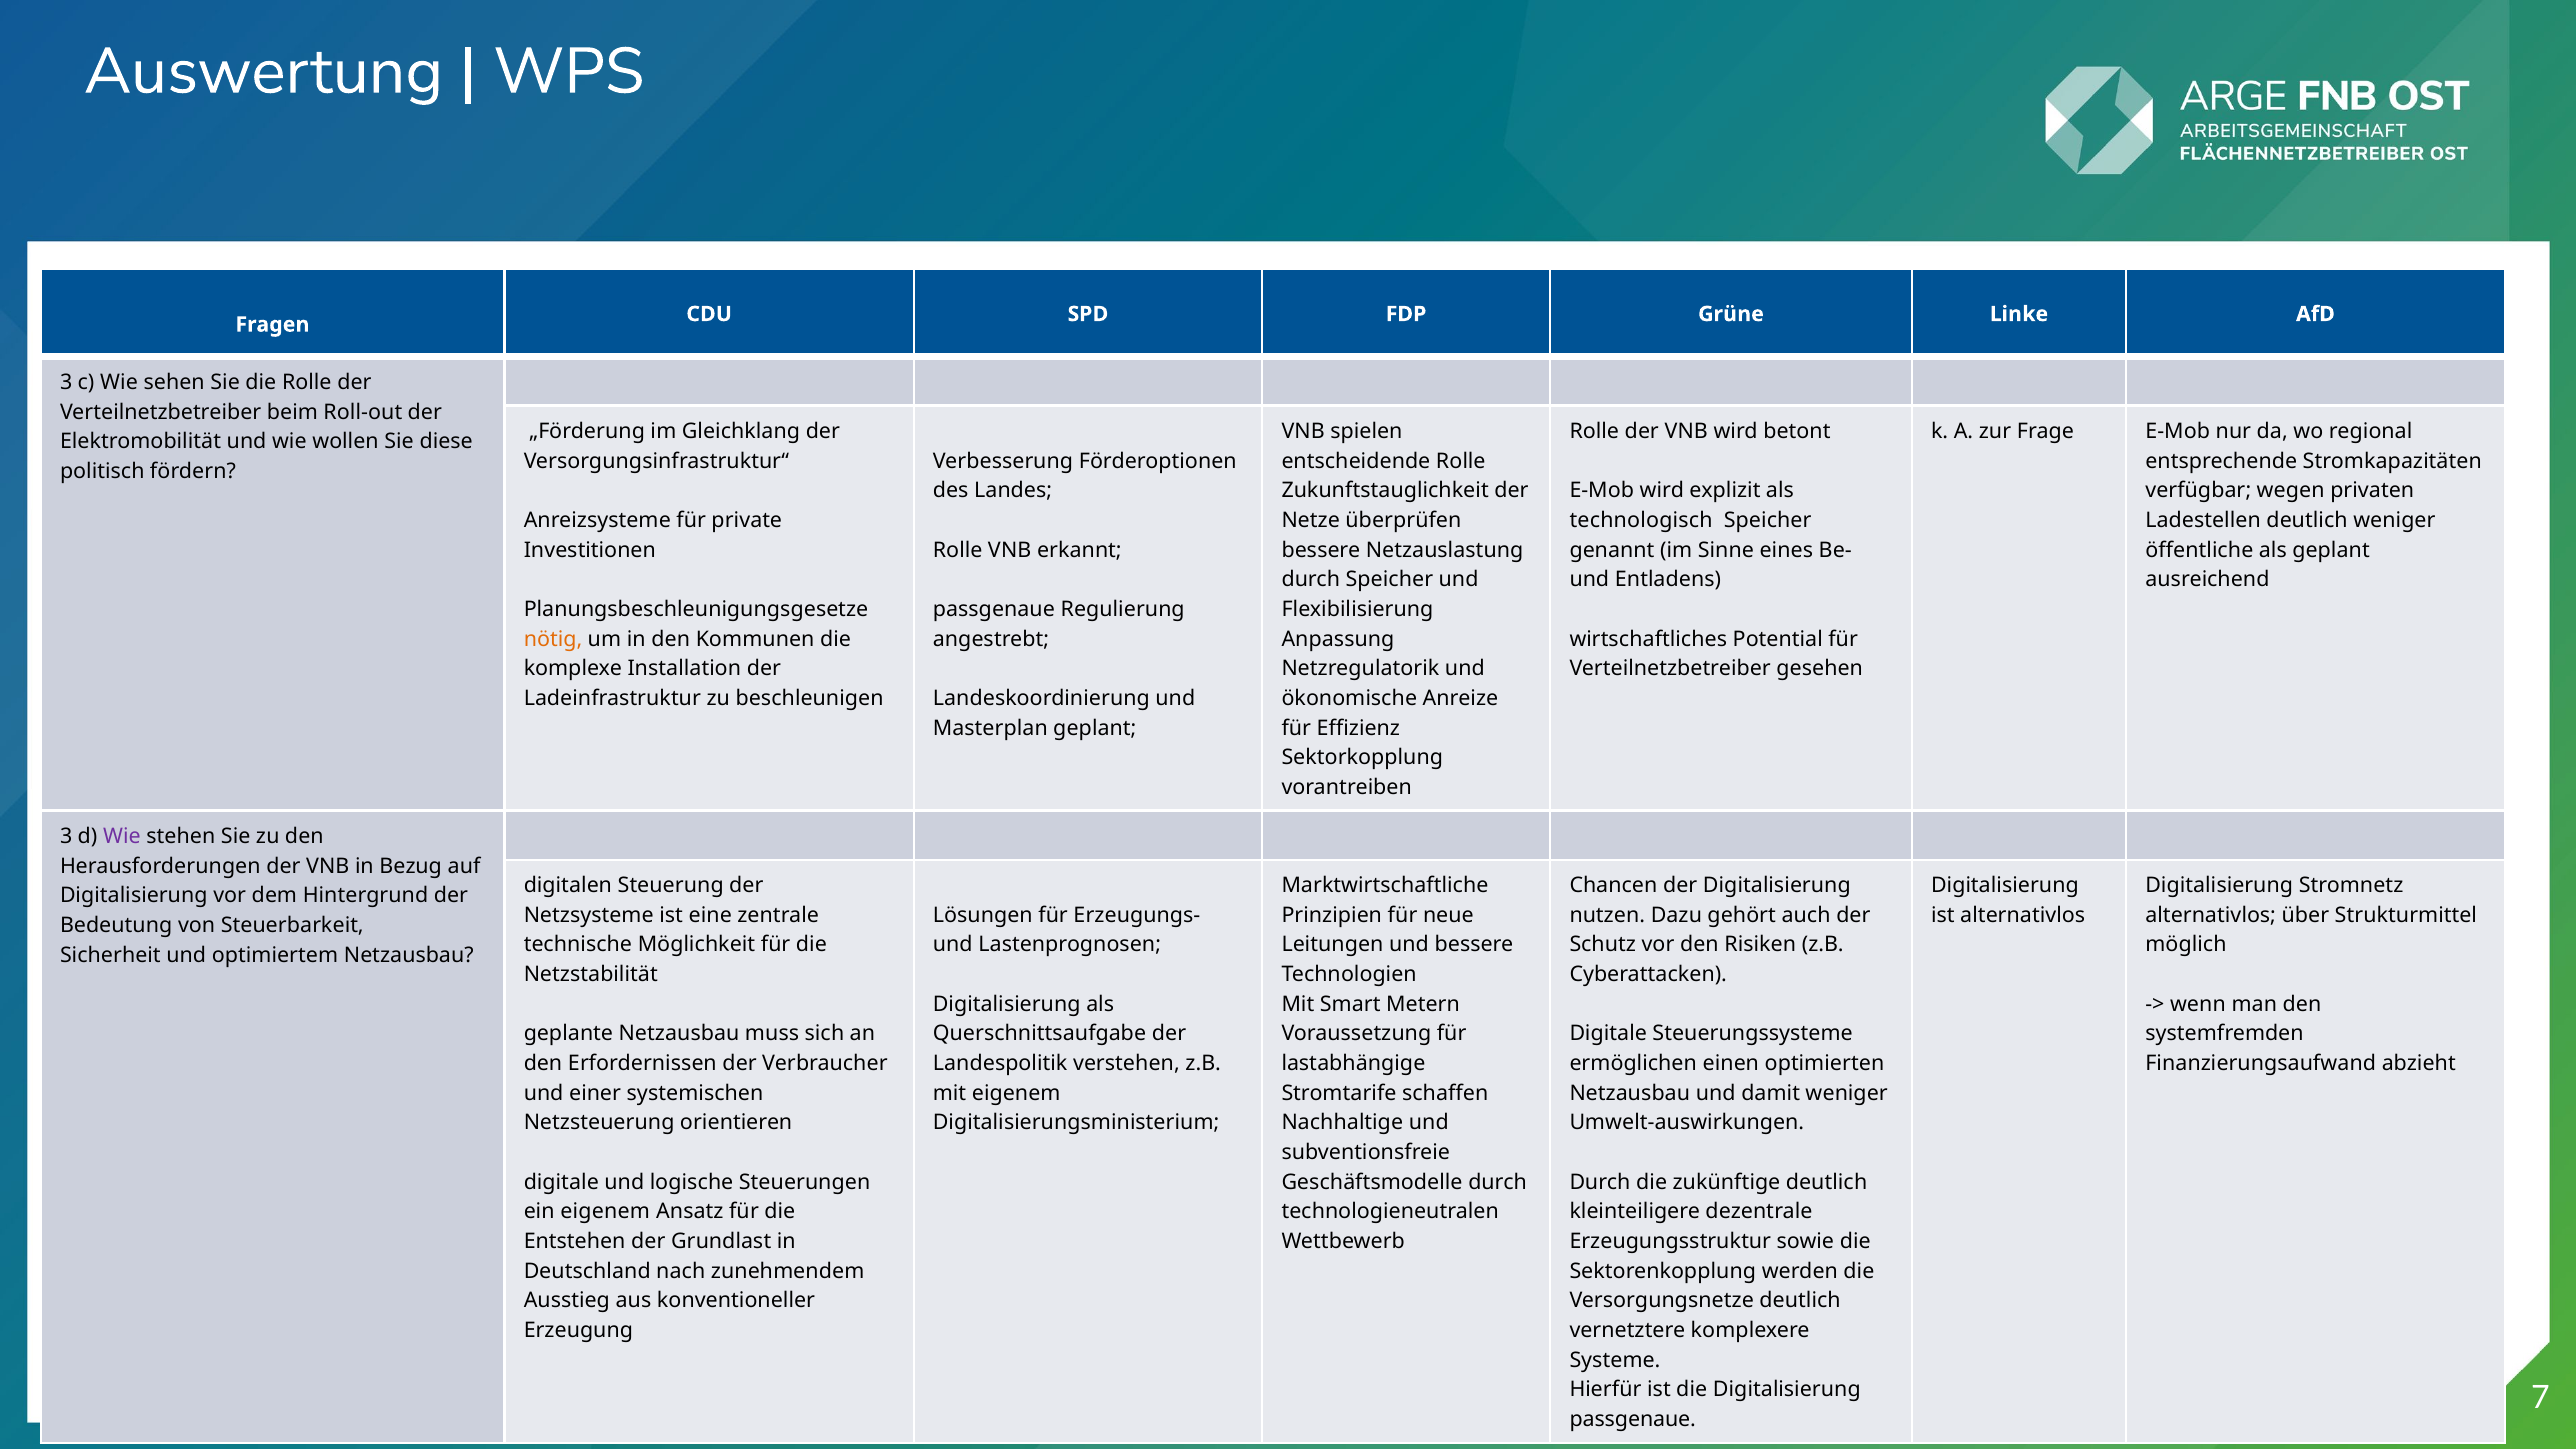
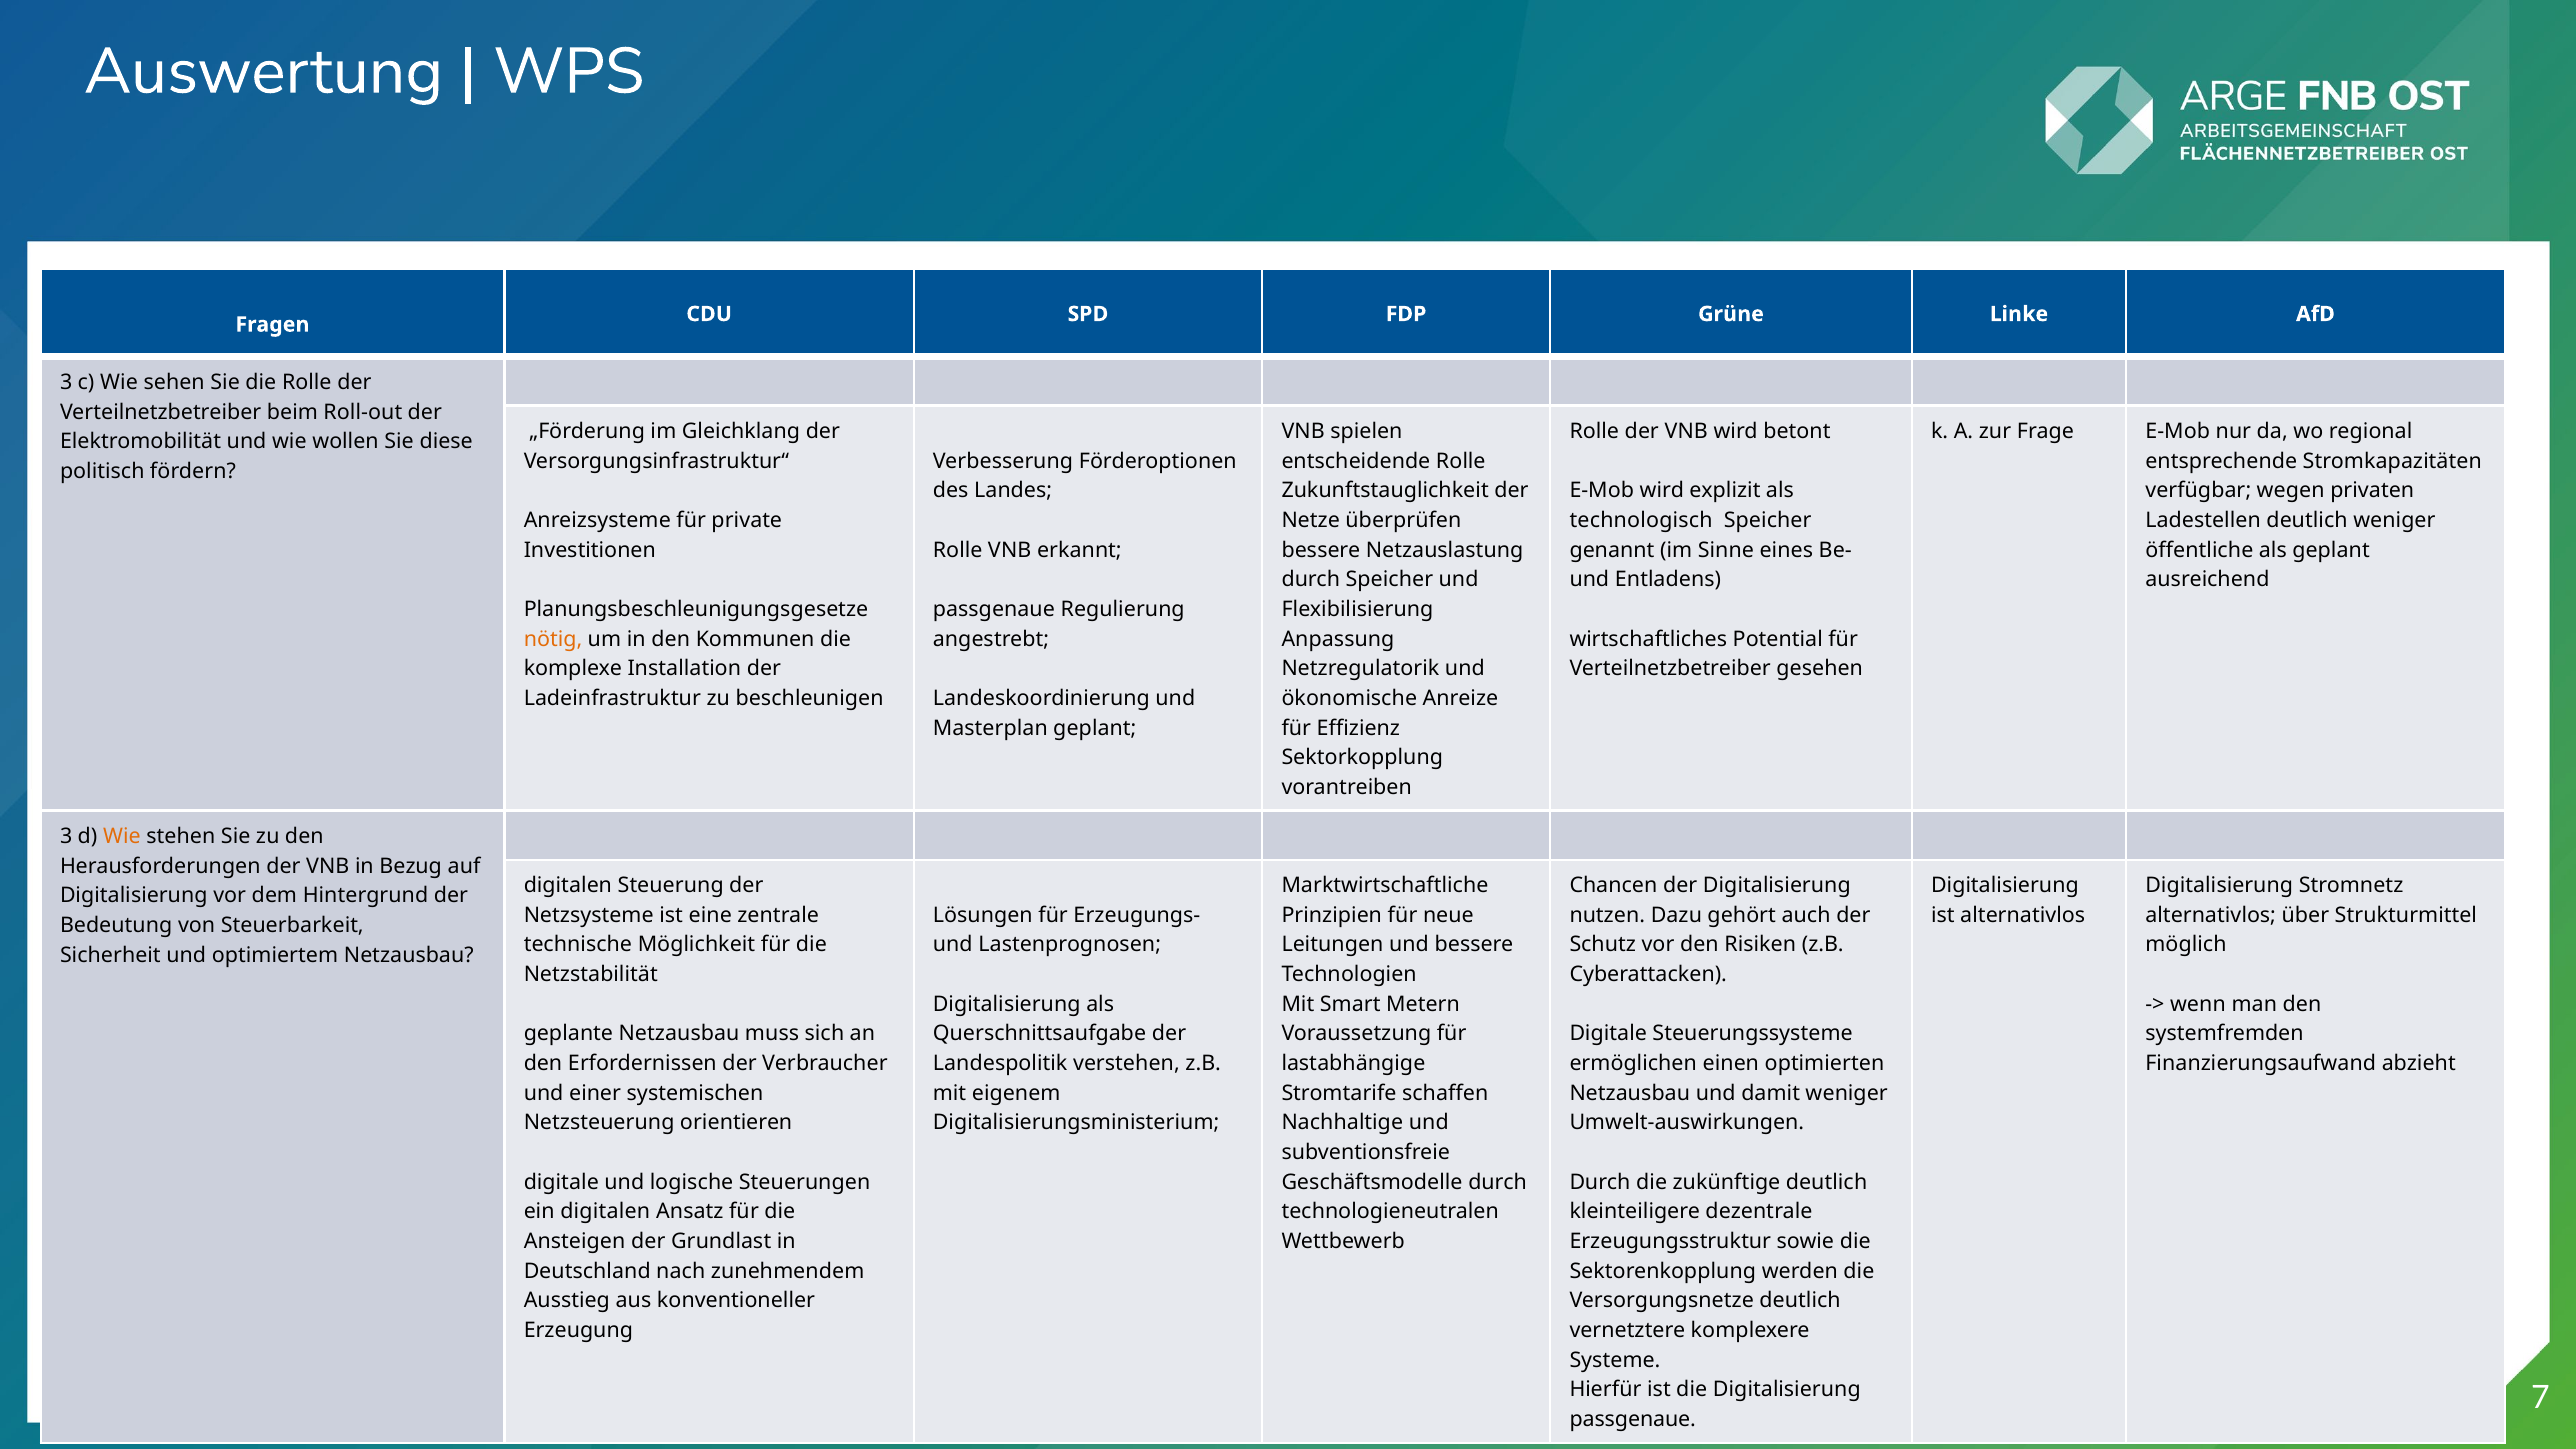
Wie at (122, 836) colour: purple -> orange
ein eigenem: eigenem -> digitalen
Entstehen: Entstehen -> Ansteigen
